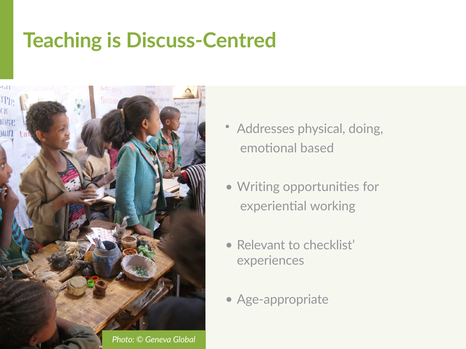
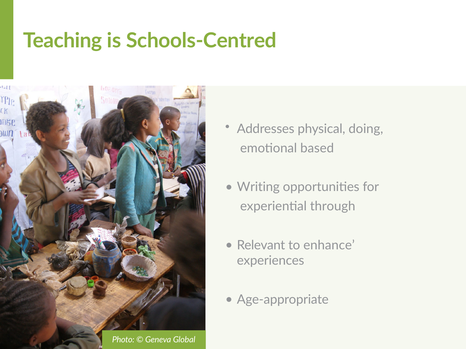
Discuss-Centred: Discuss-Centred -> Schools-Centred
working: working -> through
checklist: checklist -> enhance
